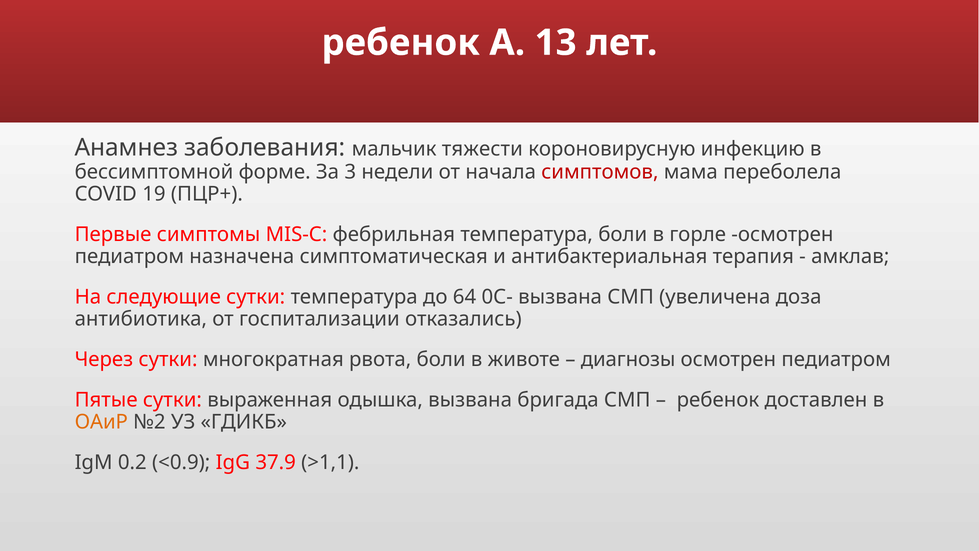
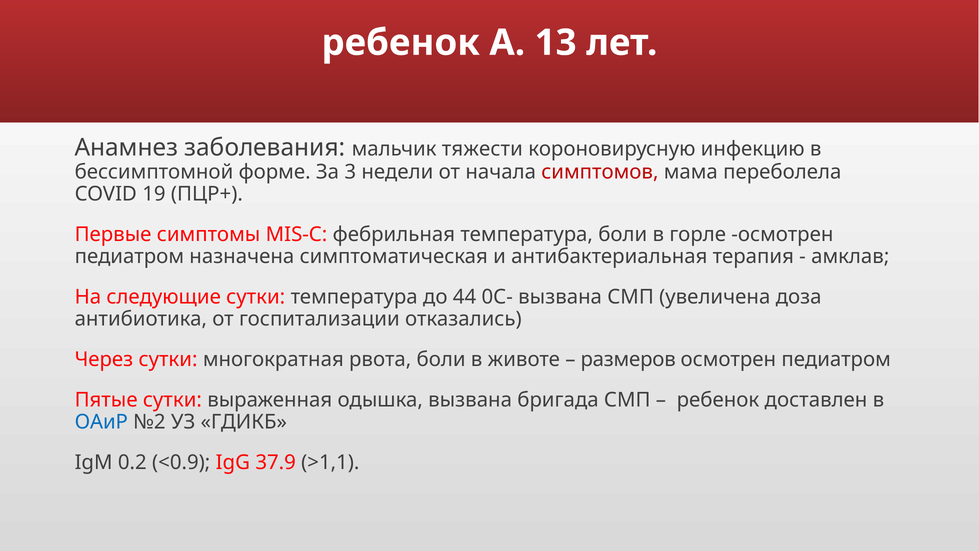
64: 64 -> 44
диагнозы: диагнозы -> размеров
ОАиР colour: orange -> blue
